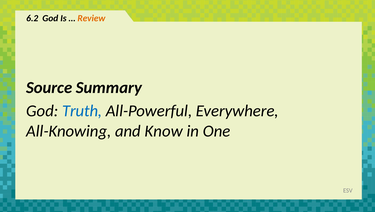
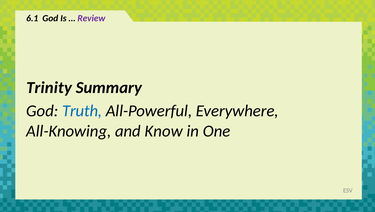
6.2: 6.2 -> 6.1
Review colour: orange -> purple
Source: Source -> Trinity
